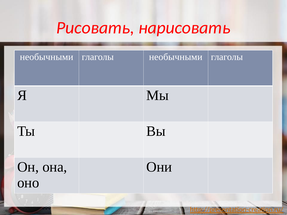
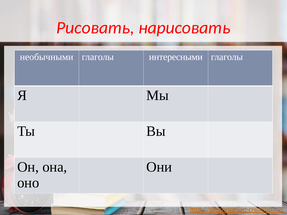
глаголы необычными: необычными -> интересными
